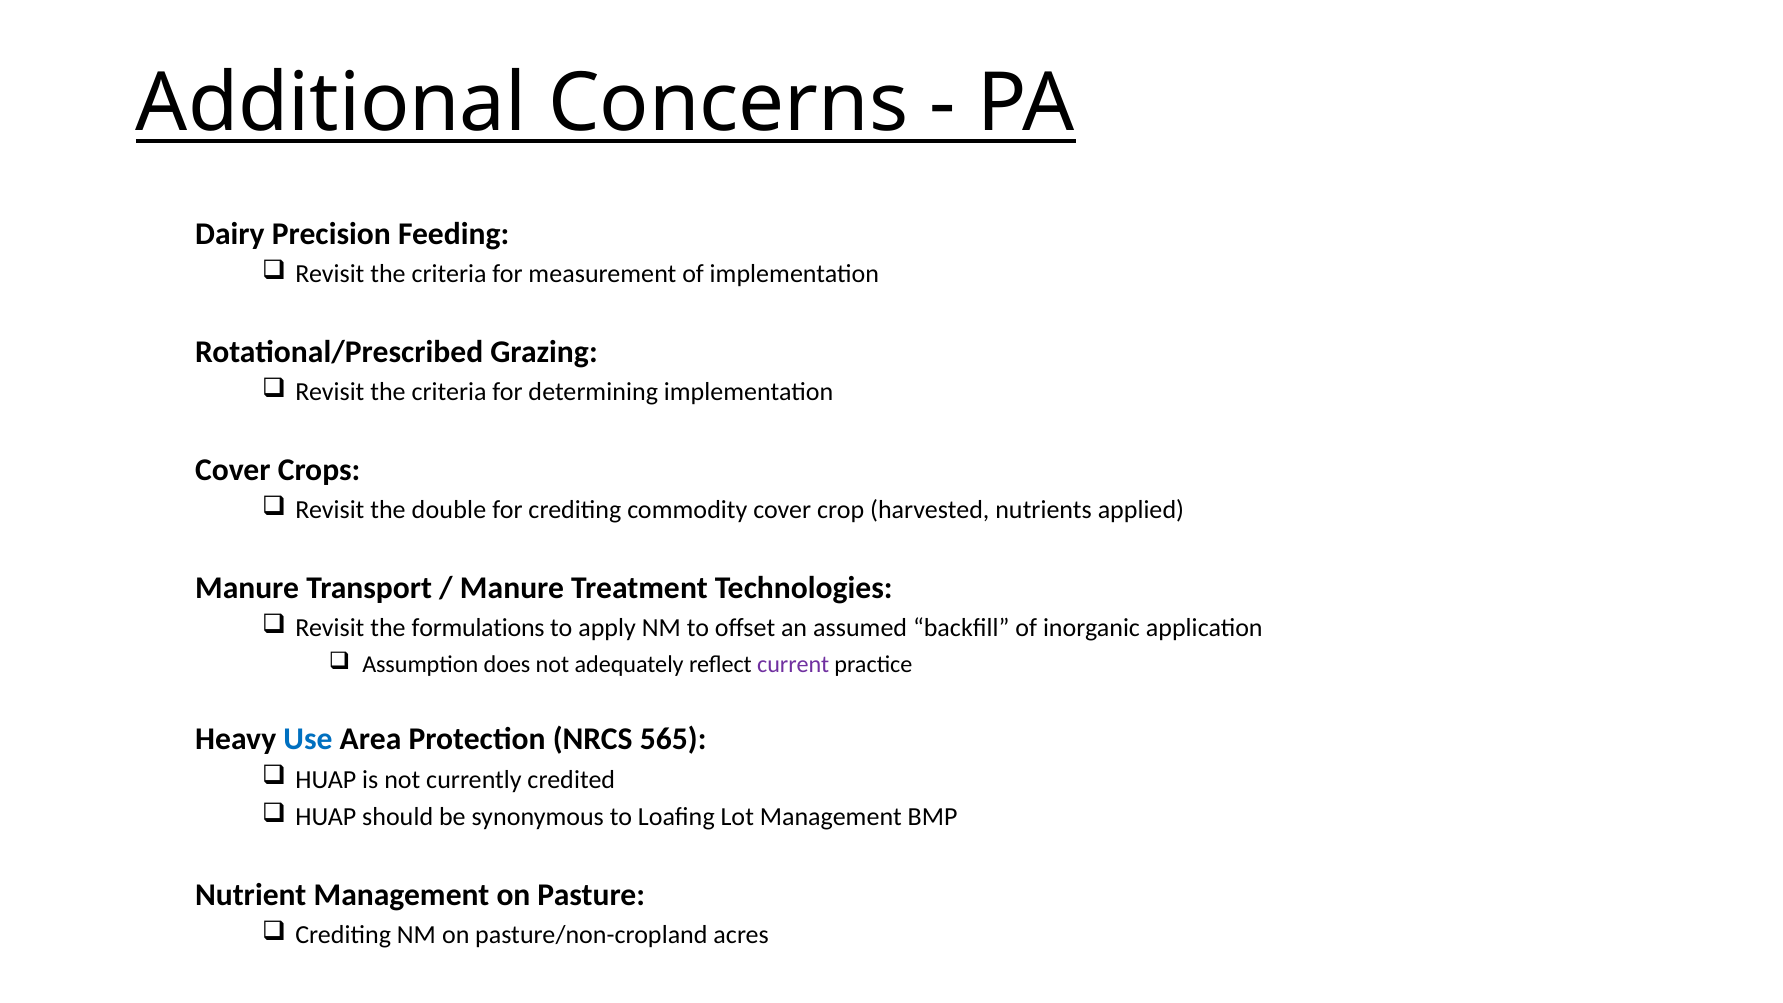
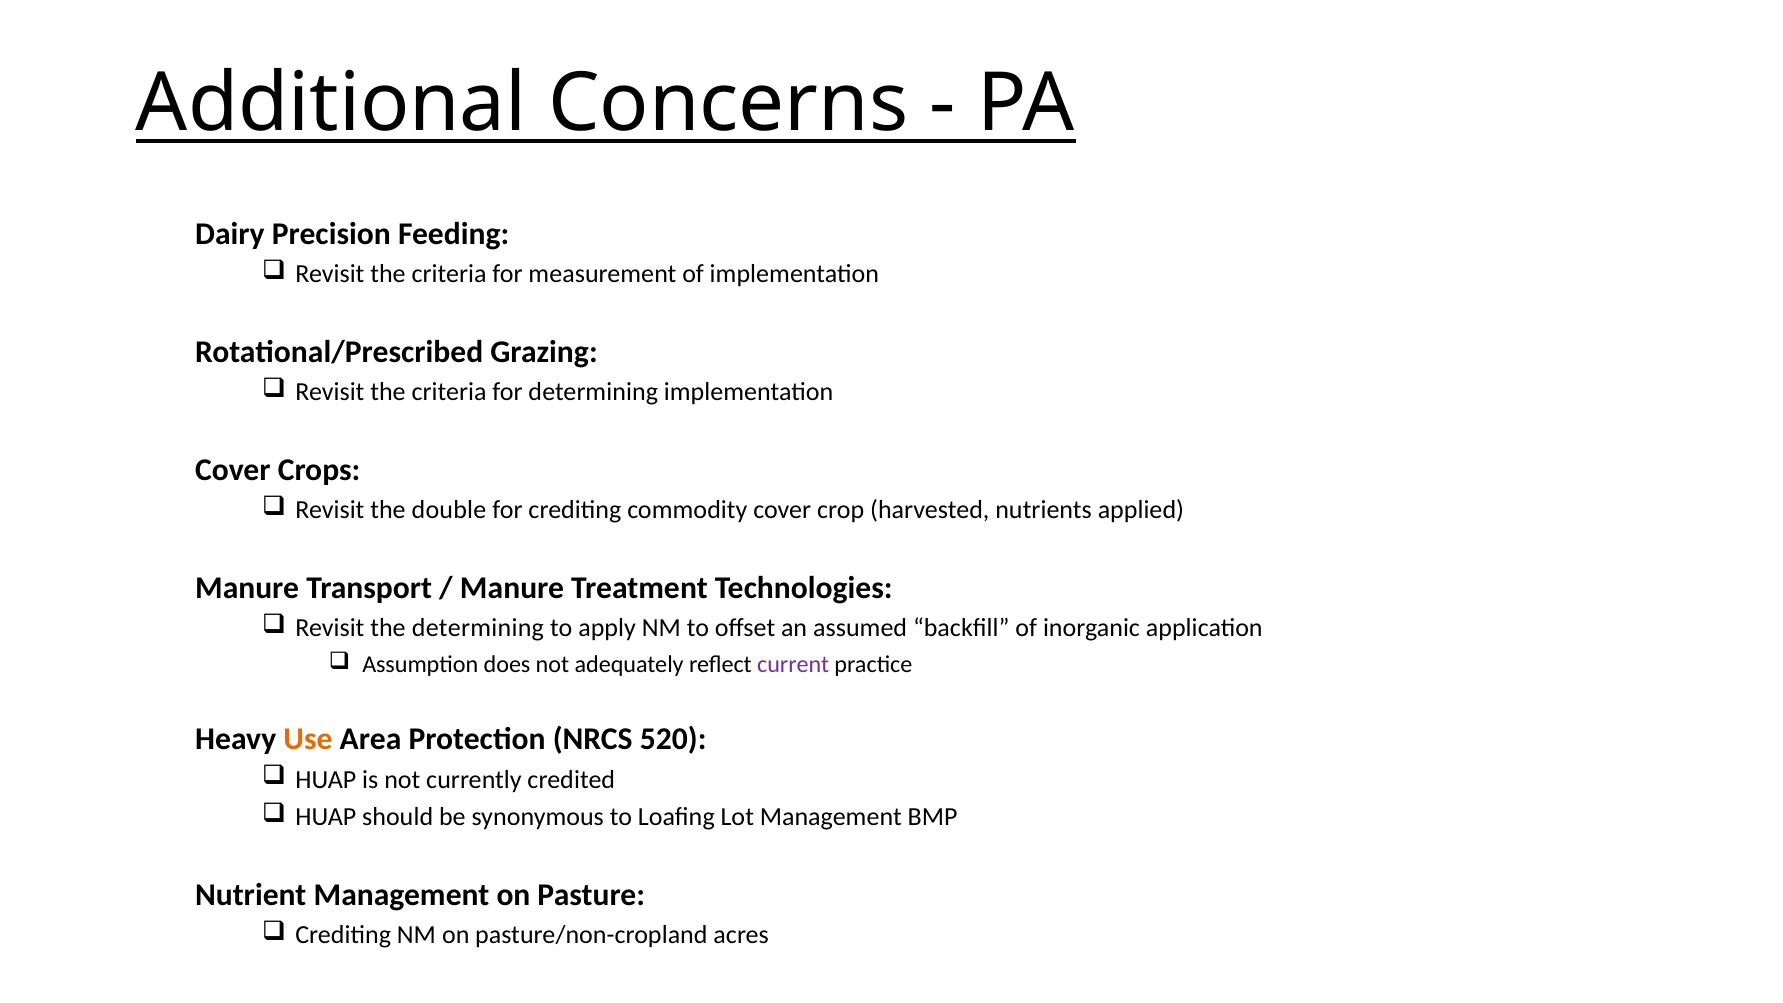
the formulations: formulations -> determining
Use colour: blue -> orange
565: 565 -> 520
